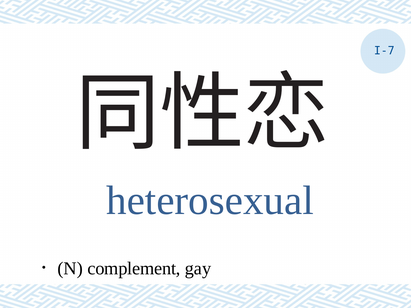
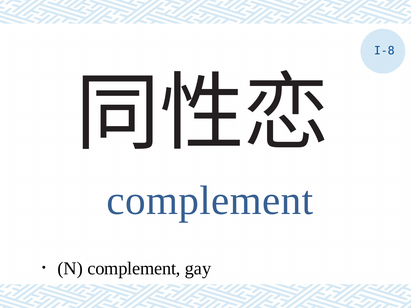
I-7: I-7 -> I-8
heterosexual at (210, 201): heterosexual -> complement
